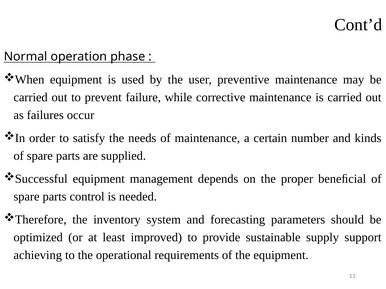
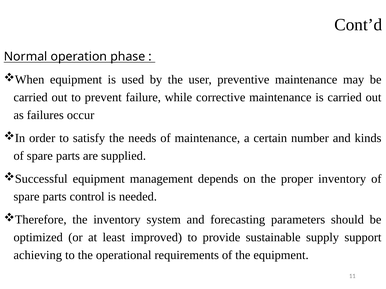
proper beneﬁcial: beneﬁcial -> inventory
